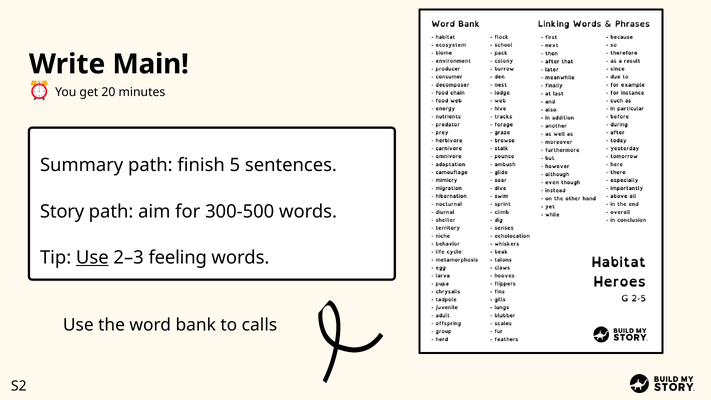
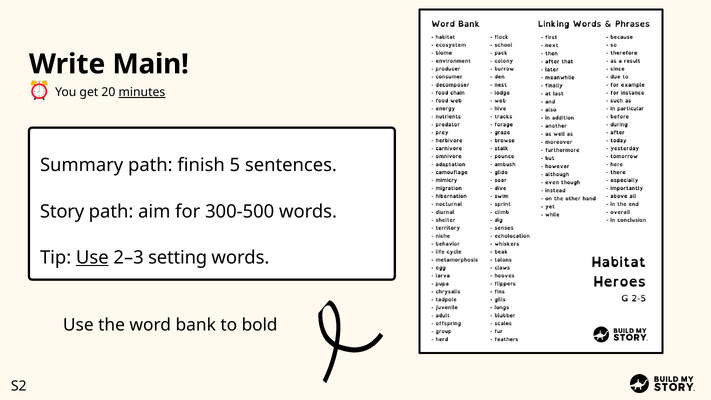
minutes underline: none -> present
feeling: feeling -> setting
calls: calls -> bold
